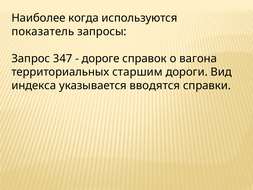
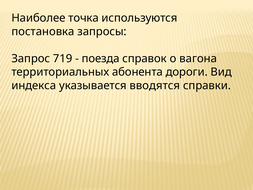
когда: когда -> точка
показатель: показатель -> постановка
347: 347 -> 719
дороге: дороге -> поезда
старшим: старшим -> абонента
